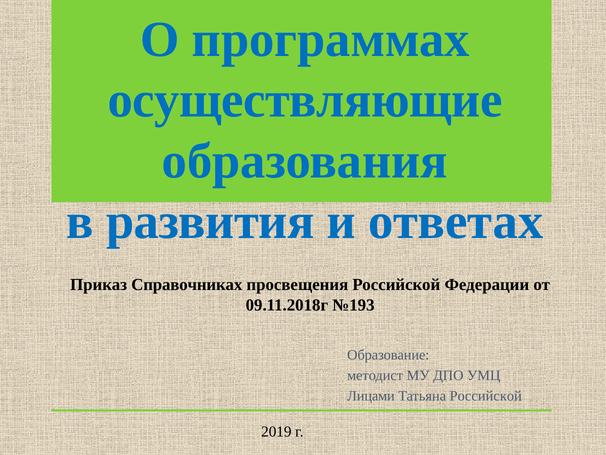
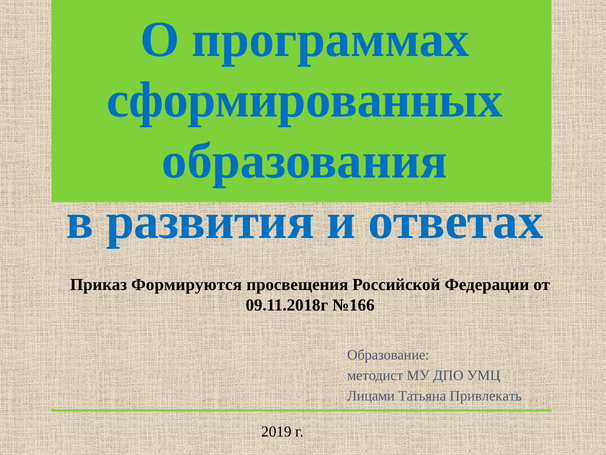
осуществляющие: осуществляющие -> сформированных
Справочниках: Справочниках -> Формируются
№193: №193 -> №166
Татьяна Российской: Российской -> Привлекать
